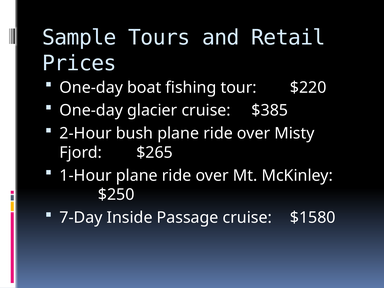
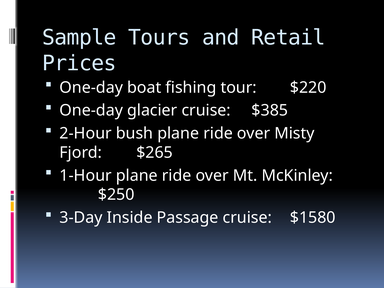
7-Day: 7-Day -> 3-Day
